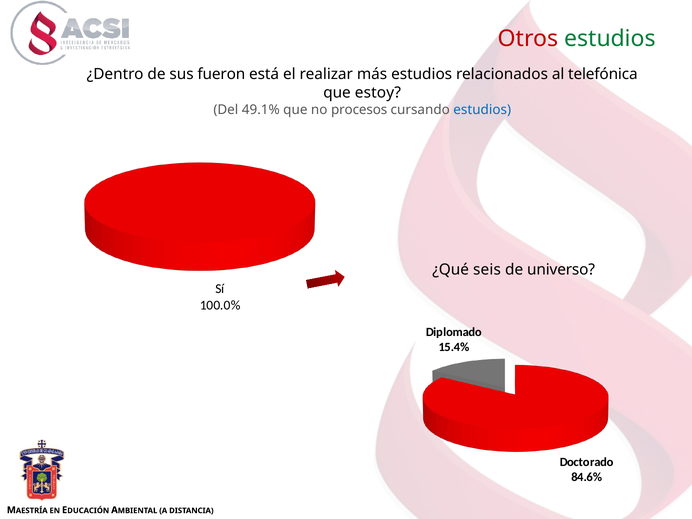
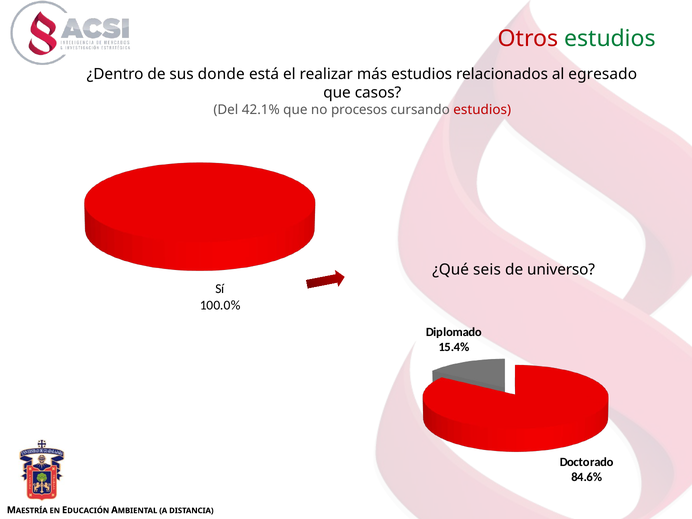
fueron: fueron -> donde
telefónica: telefónica -> egresado
estoy: estoy -> casos
49.1%: 49.1% -> 42.1%
estudios at (482, 110) colour: blue -> red
